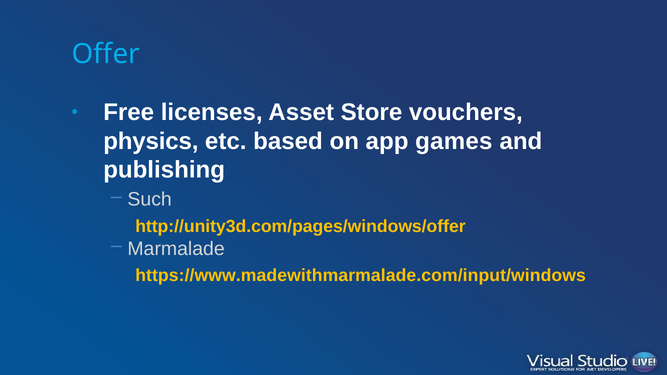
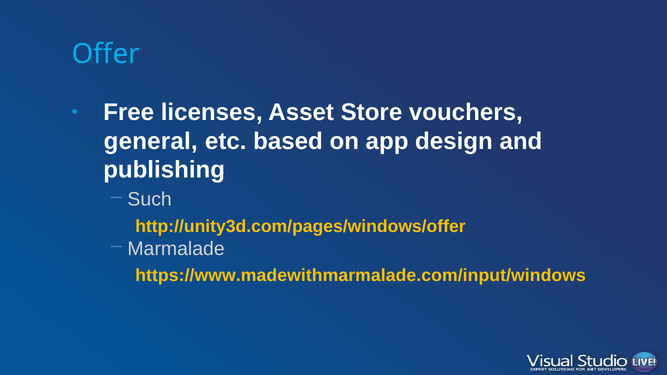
physics: physics -> general
games: games -> design
